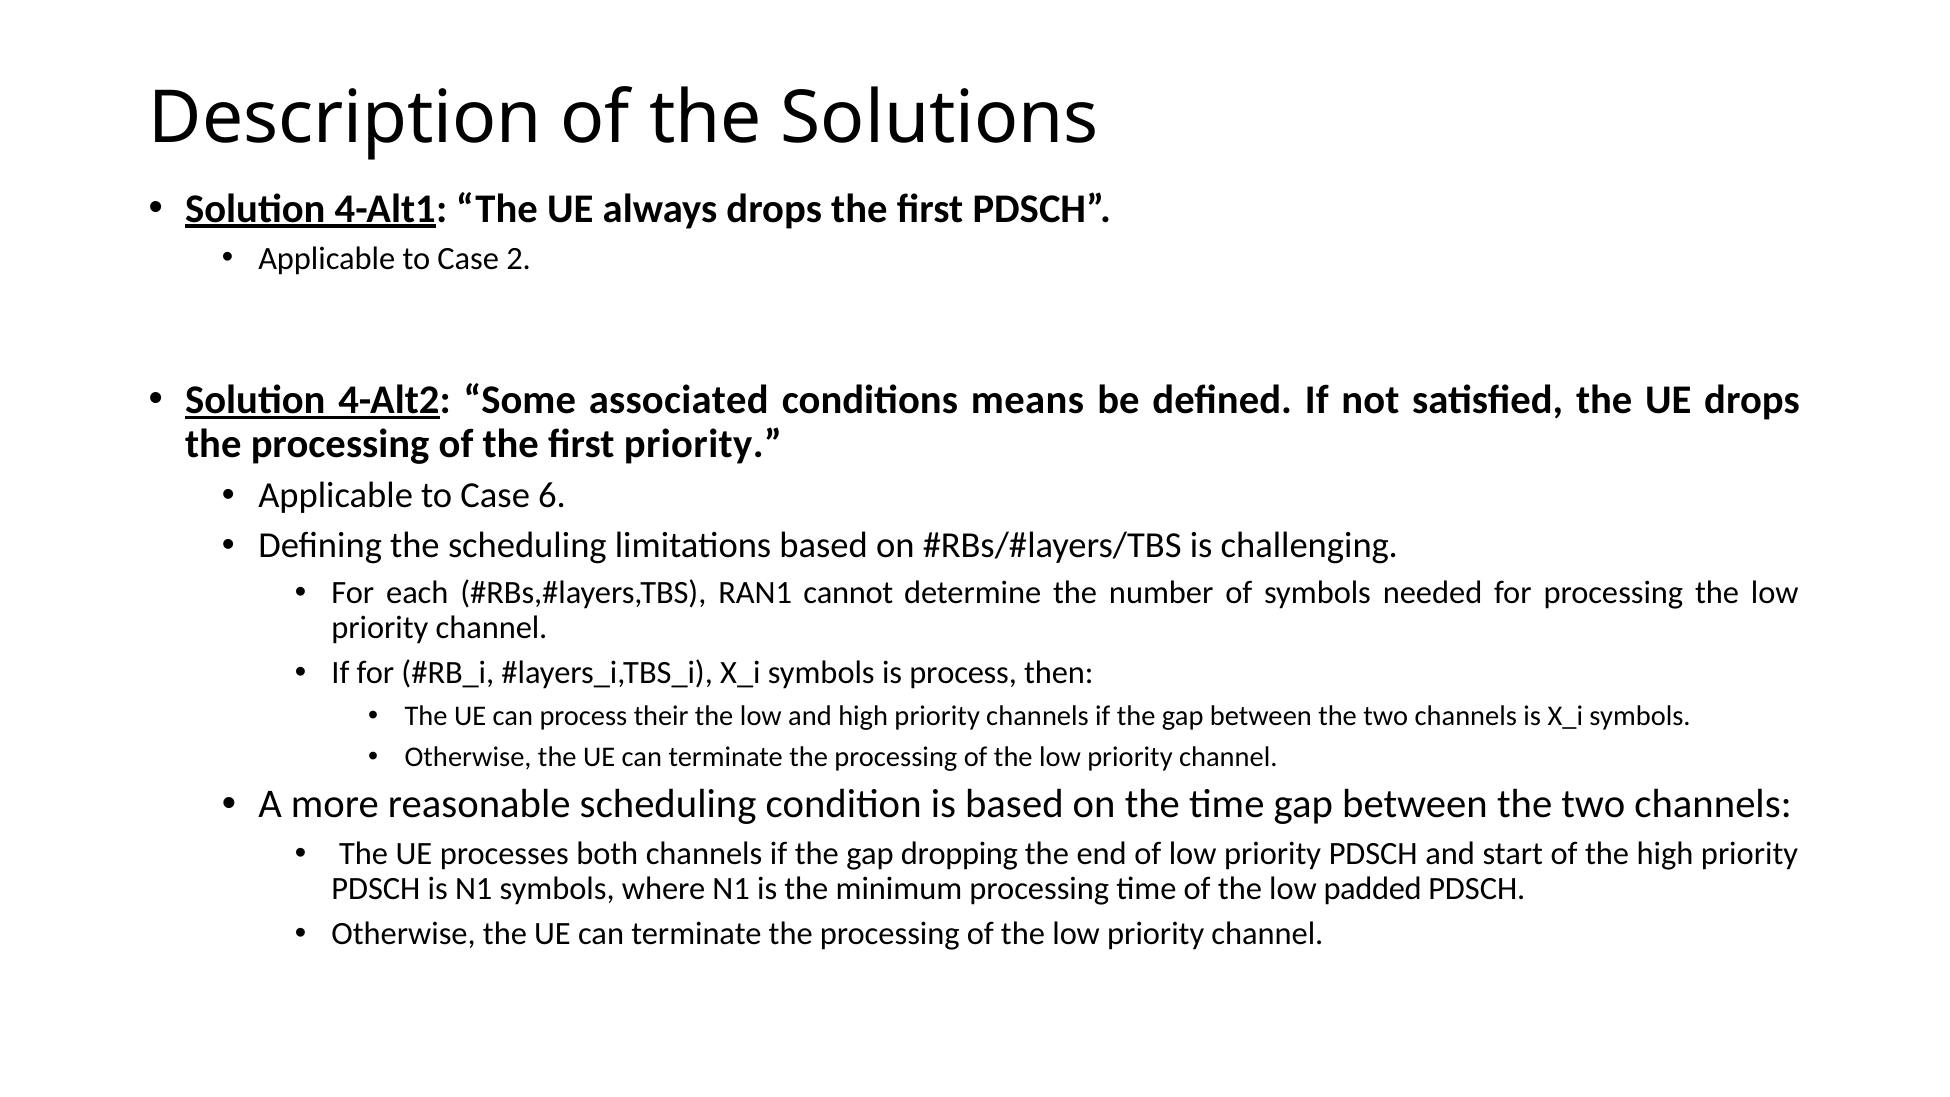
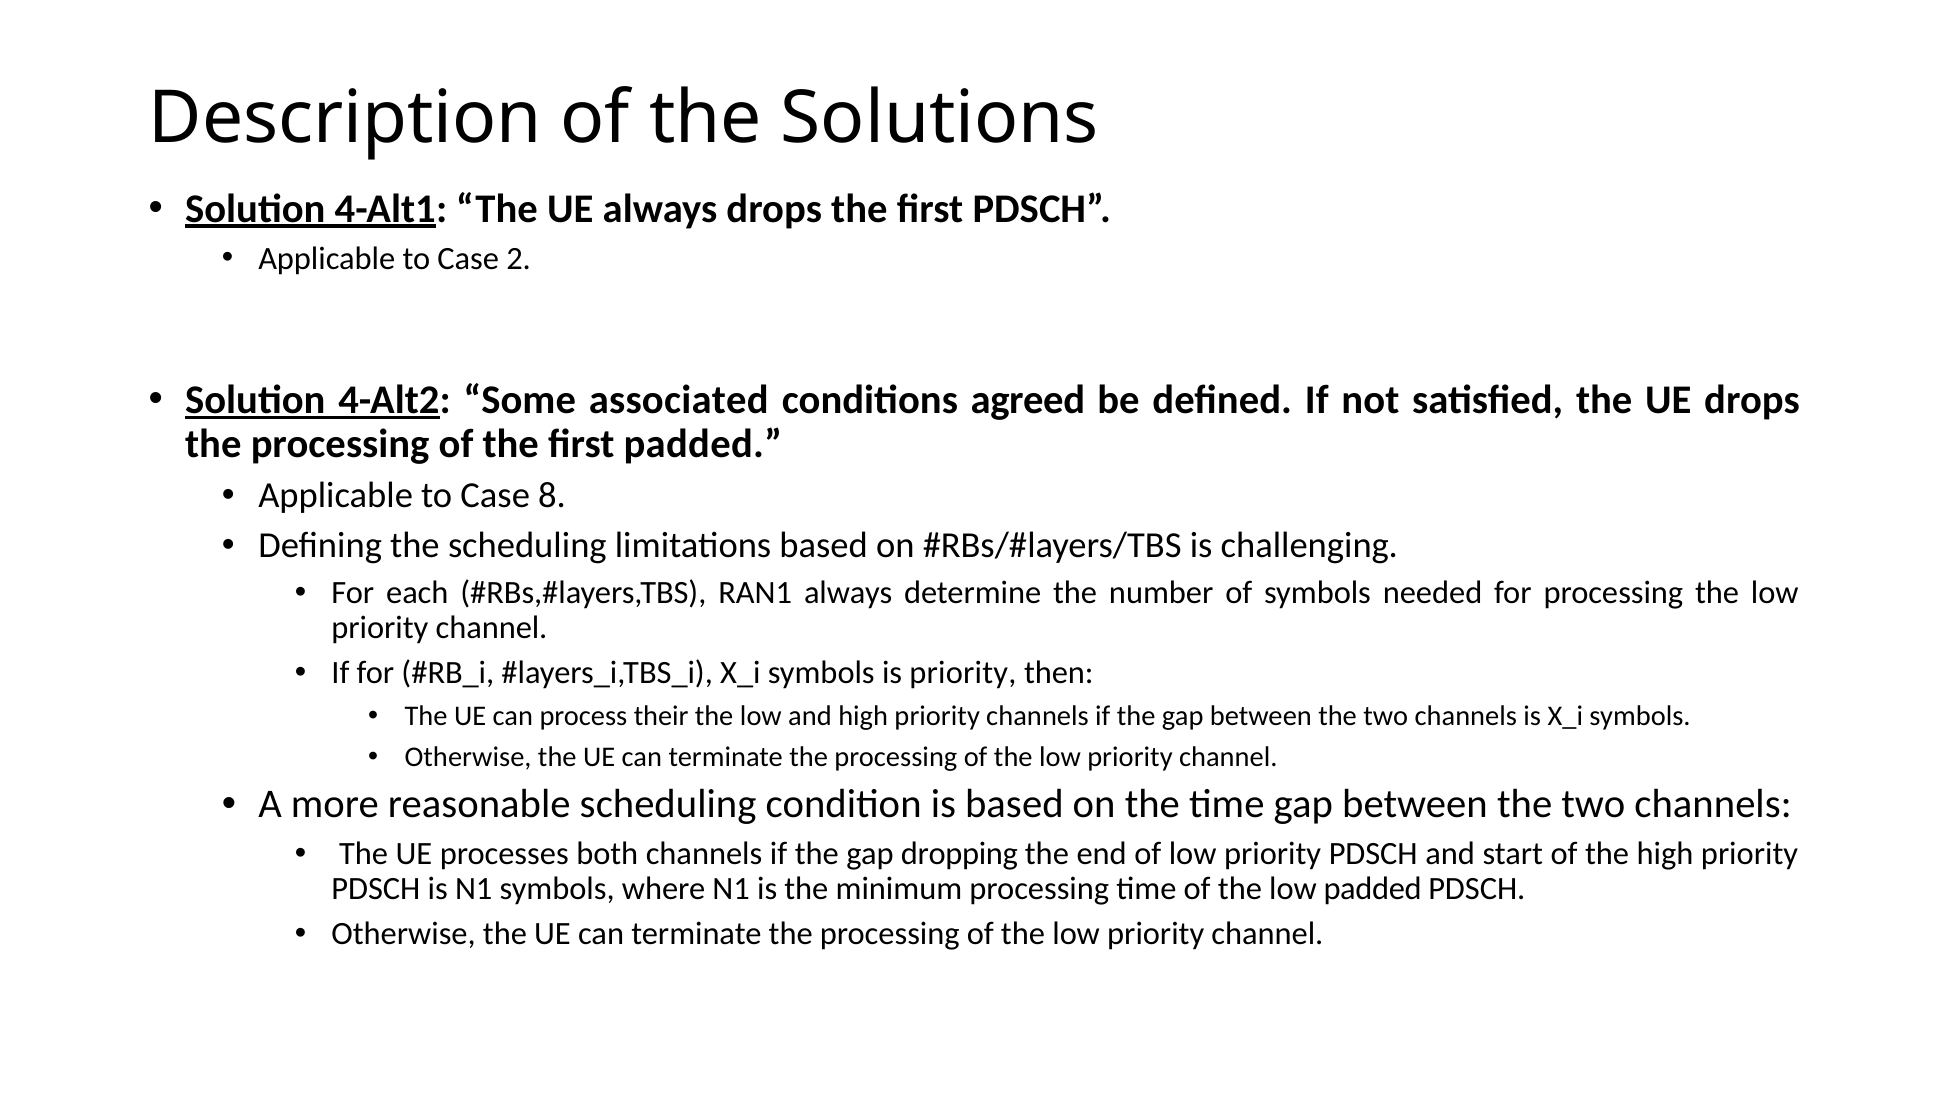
means: means -> agreed
first priority: priority -> padded
6: 6 -> 8
RAN1 cannot: cannot -> always
is process: process -> priority
